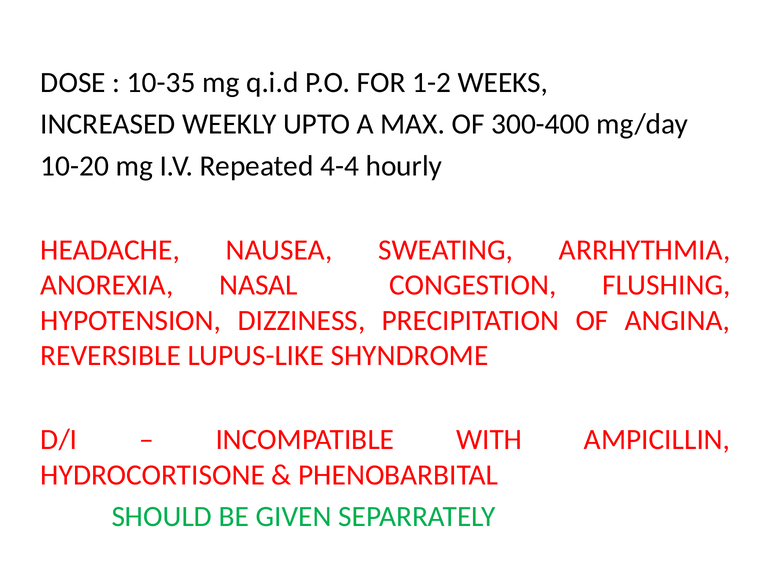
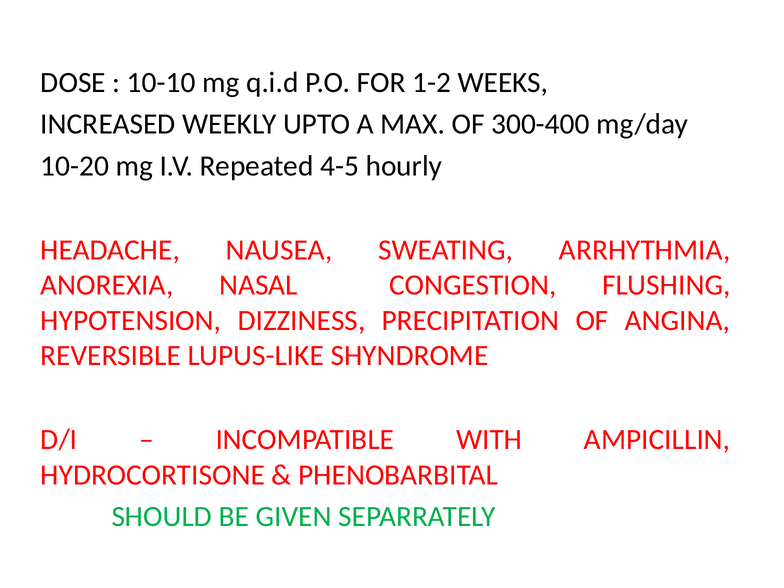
10-35: 10-35 -> 10-10
4-4: 4-4 -> 4-5
